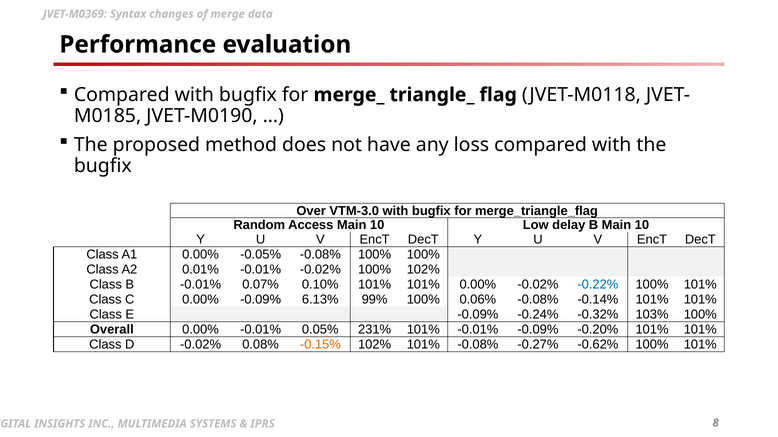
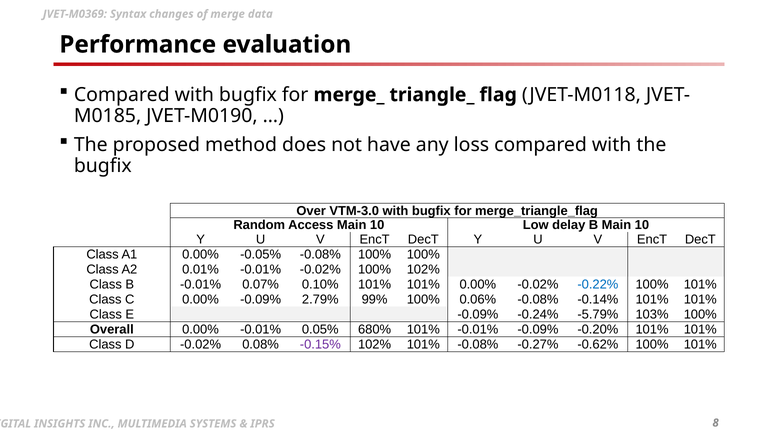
6.13%: 6.13% -> 2.79%
-0.32%: -0.32% -> -5.79%
231%: 231% -> 680%
-0.15% colour: orange -> purple
